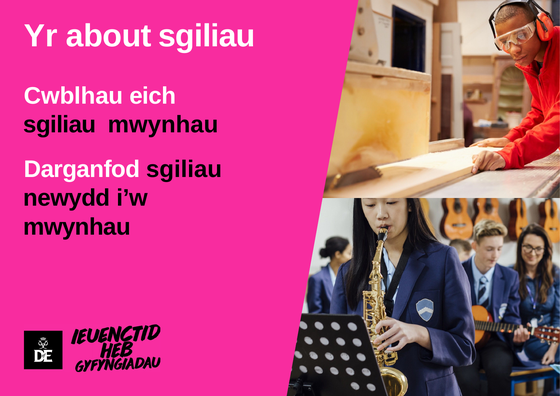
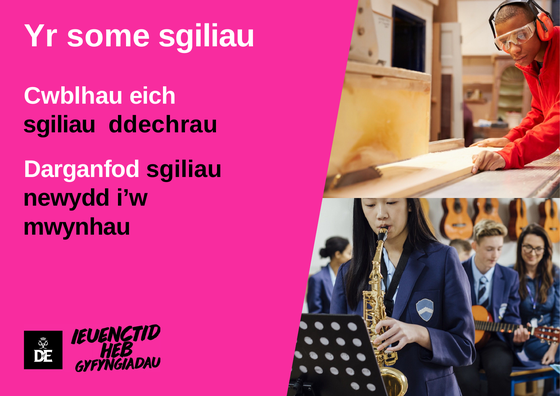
about: about -> some
sgiliau mwynhau: mwynhau -> ddechrau
